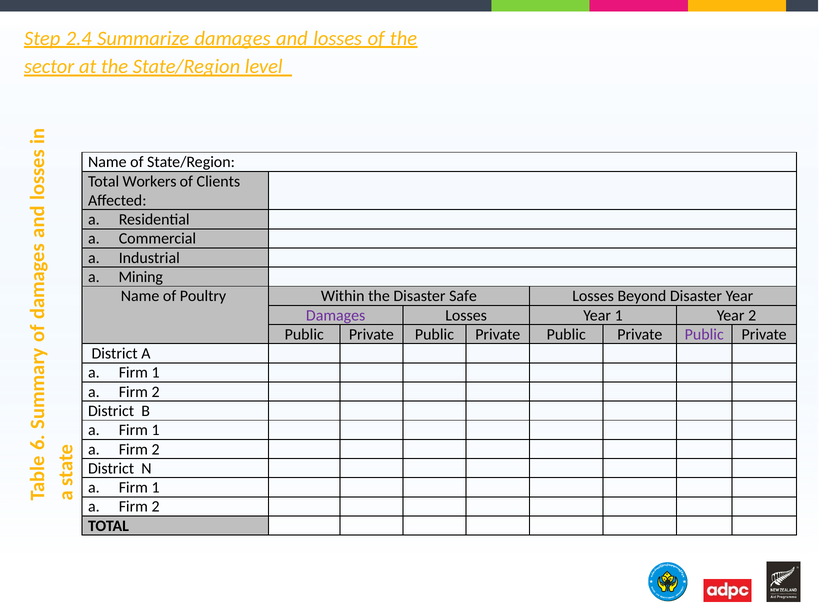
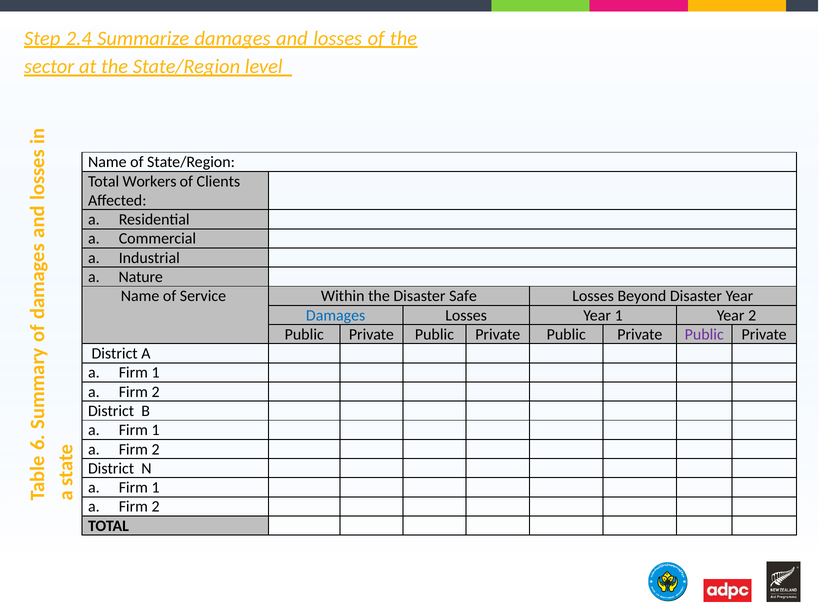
Mining: Mining -> Nature
Poultry: Poultry -> Service
Damages at (336, 315) colour: purple -> blue
